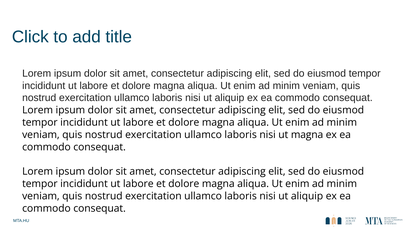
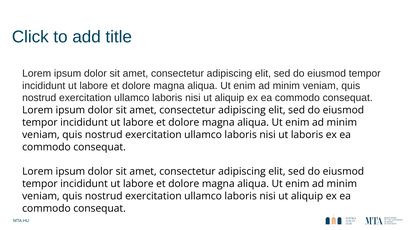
ut magna: magna -> laboris
